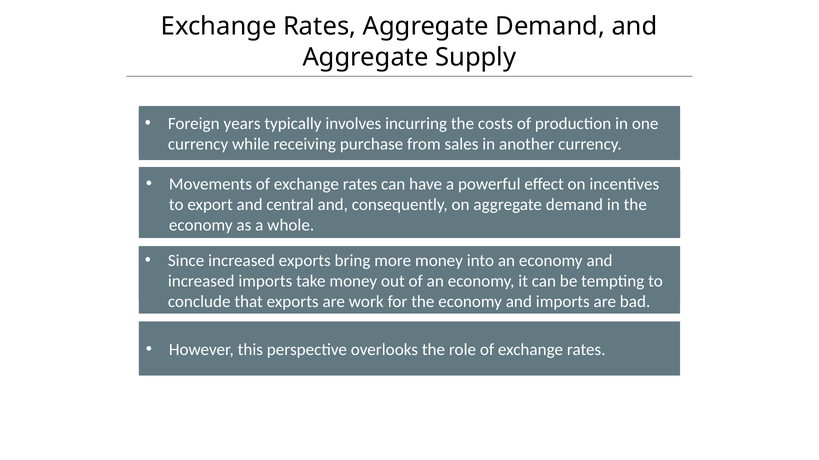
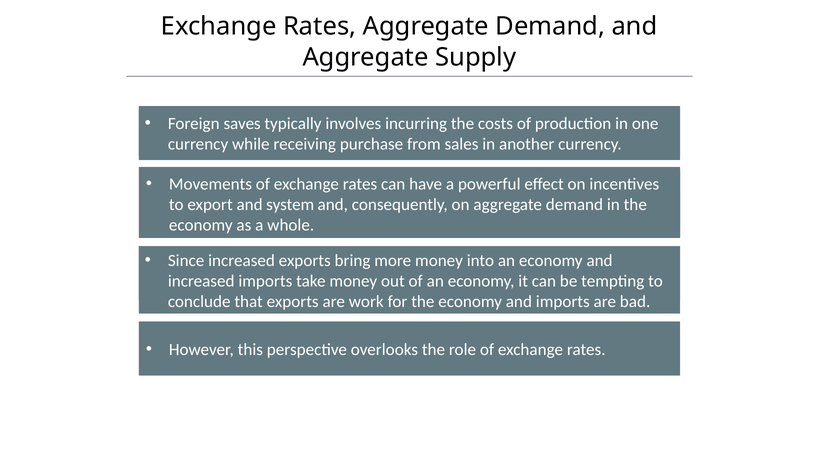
years: years -> saves
central: central -> system
